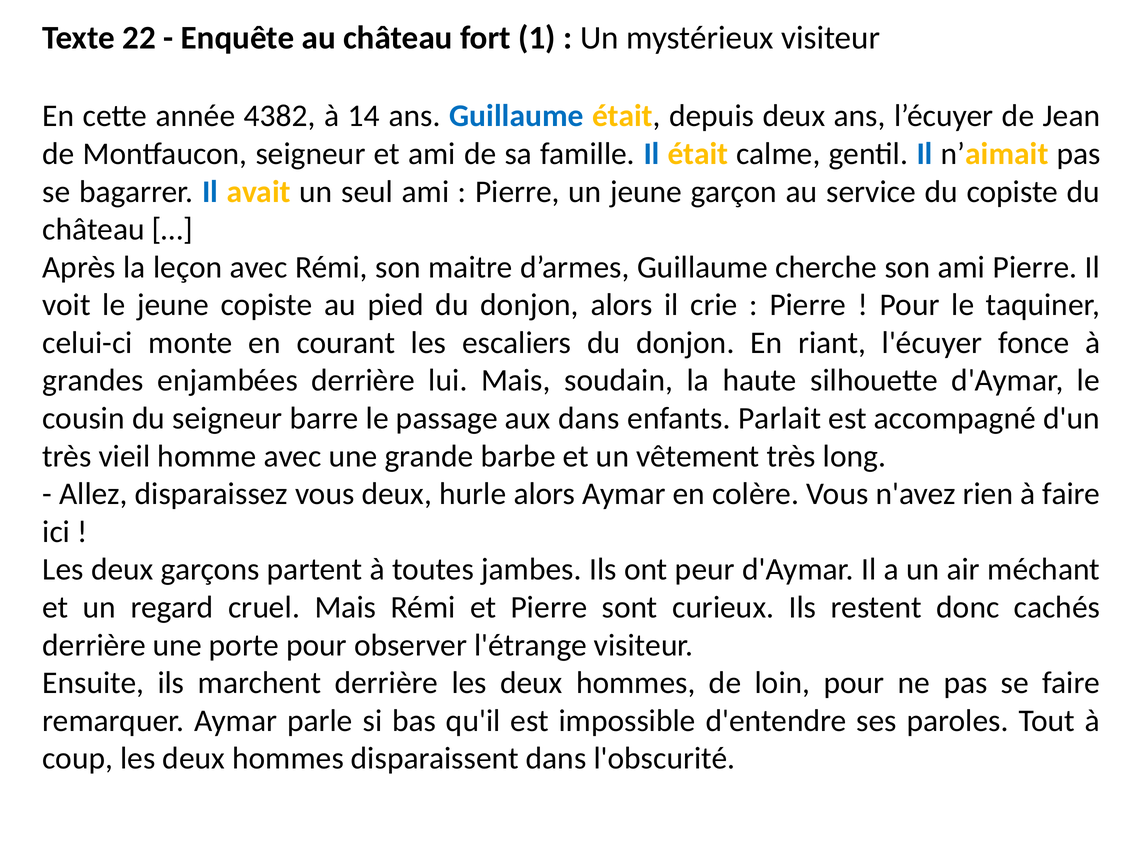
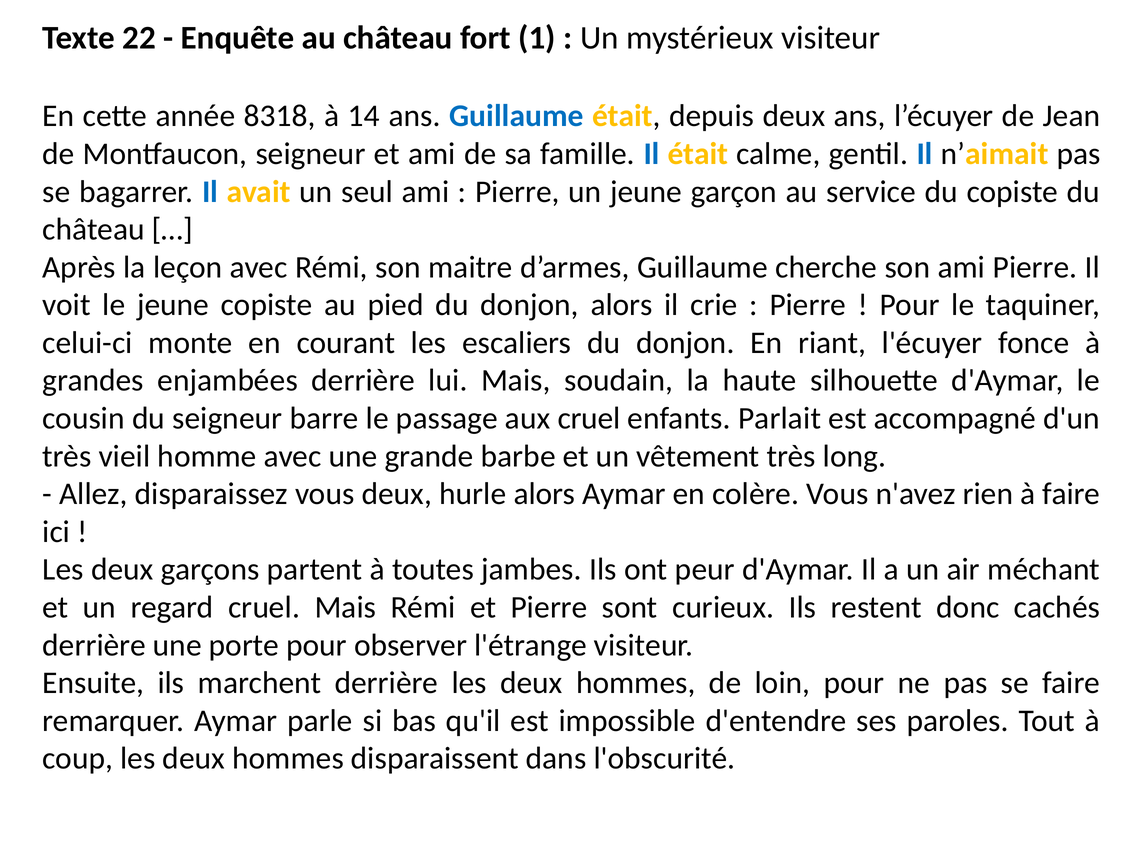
4382: 4382 -> 8318
aux dans: dans -> cruel
